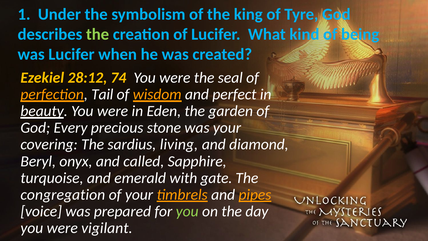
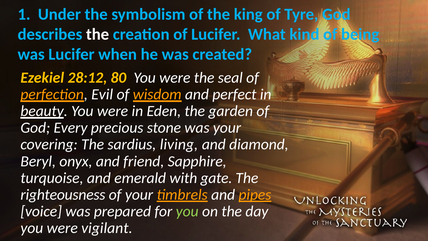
the at (98, 34) colour: light green -> white
74: 74 -> 80
Tail: Tail -> Evil
called: called -> friend
congregation: congregation -> righteousness
